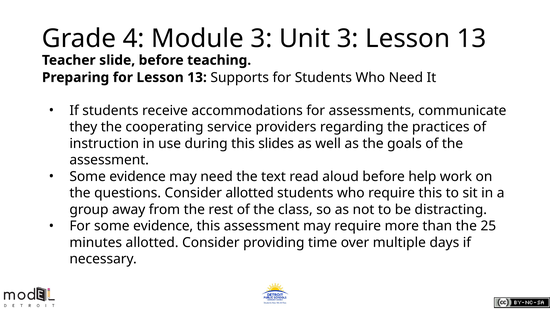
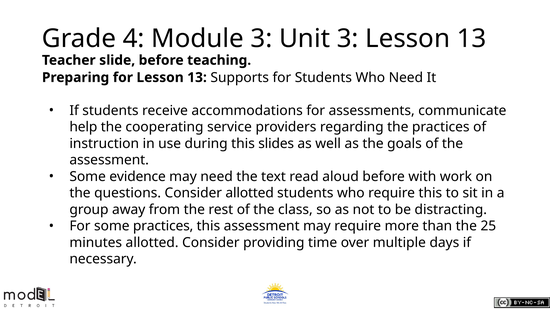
they: they -> help
help: help -> with
For some evidence: evidence -> practices
